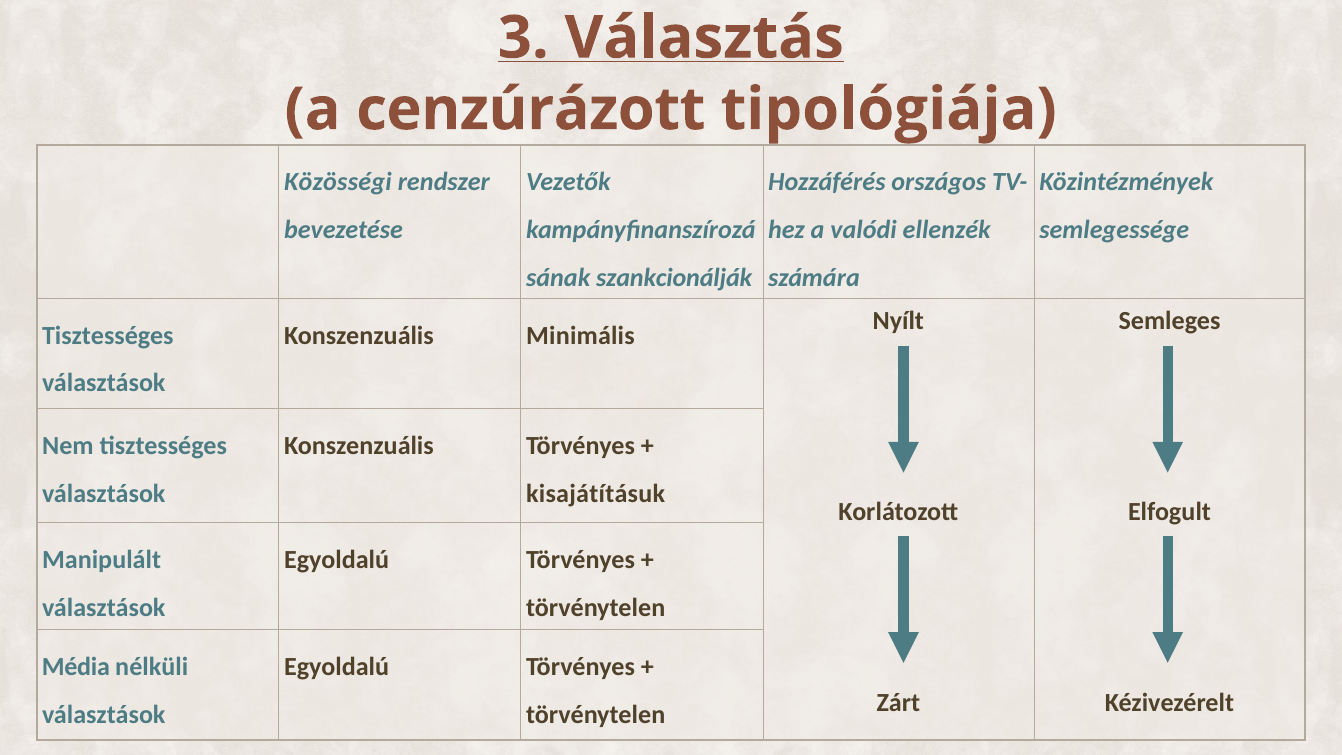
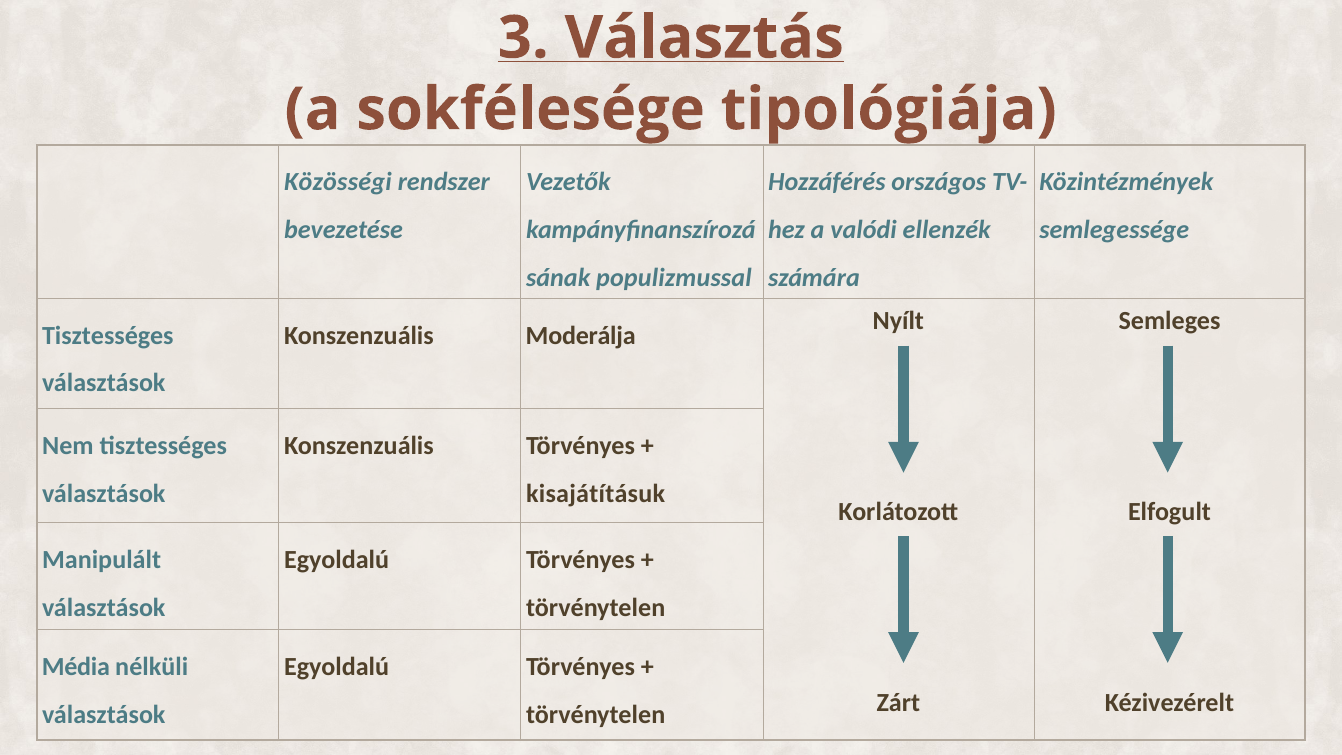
cenzúrázott: cenzúrázott -> sokfélesége
szankcionálják: szankcionálják -> populizmussal
Minimális: Minimális -> Moderálja
